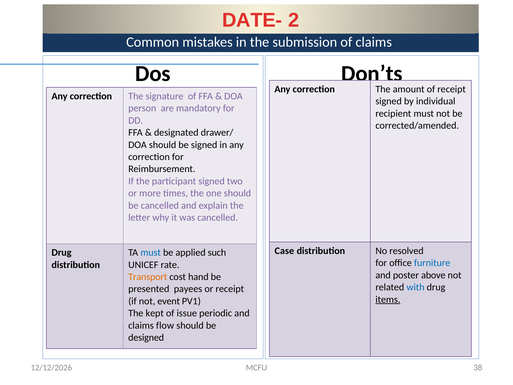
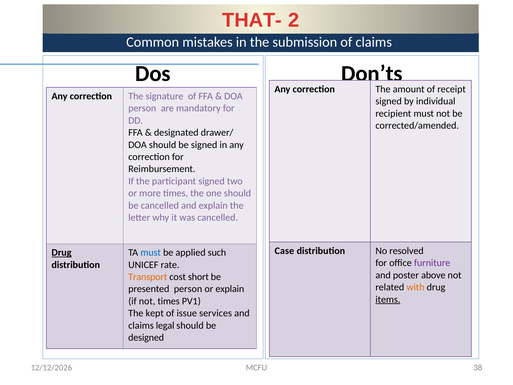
DATE-: DATE- -> THAT-
Drug at (62, 252) underline: none -> present
furniture colour: blue -> purple
hand: hand -> short
with colour: blue -> orange
presented payees: payees -> person
or receipt: receipt -> explain
not event: event -> times
periodic: periodic -> services
flow: flow -> legal
